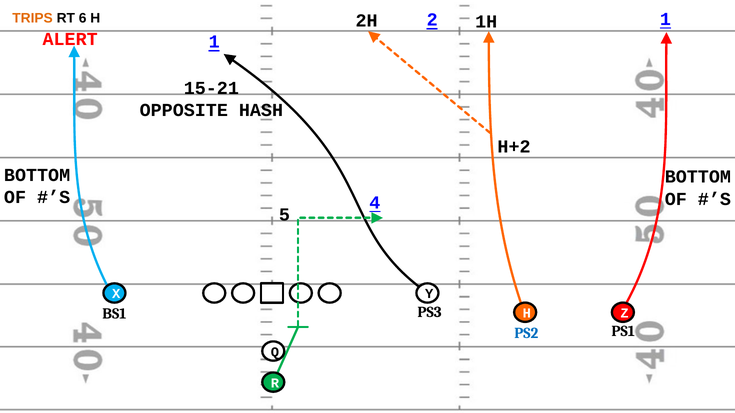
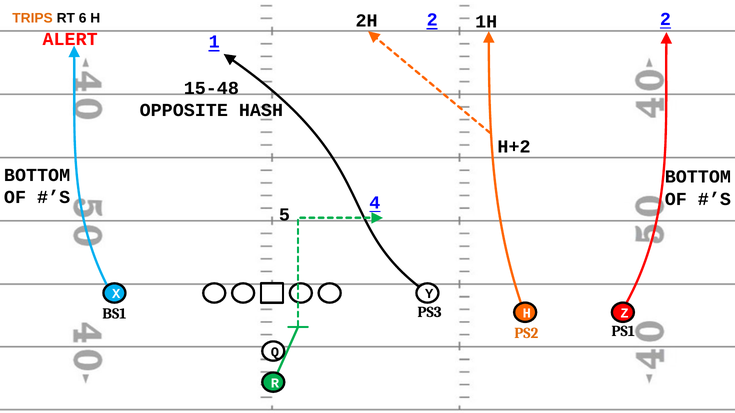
2 1: 1 -> 2
15-21: 15-21 -> 15-48
PS2 colour: blue -> orange
